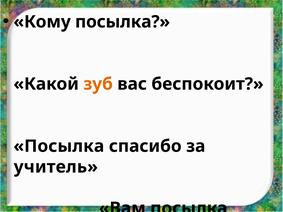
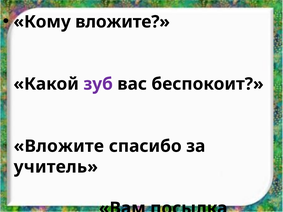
Кому посылка: посылка -> вложите
зуб colour: orange -> purple
Посылка at (59, 146): Посылка -> Вложите
